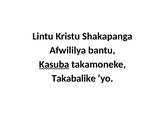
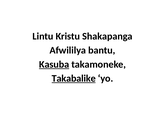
Takabalike underline: none -> present
